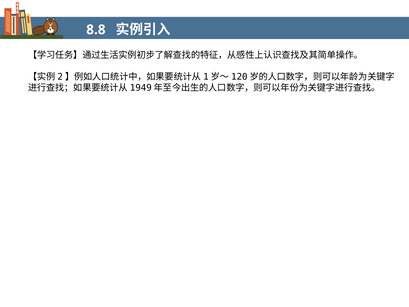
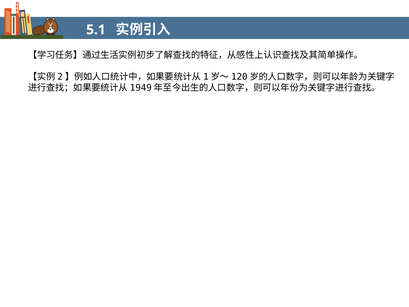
8.8: 8.8 -> 5.1
